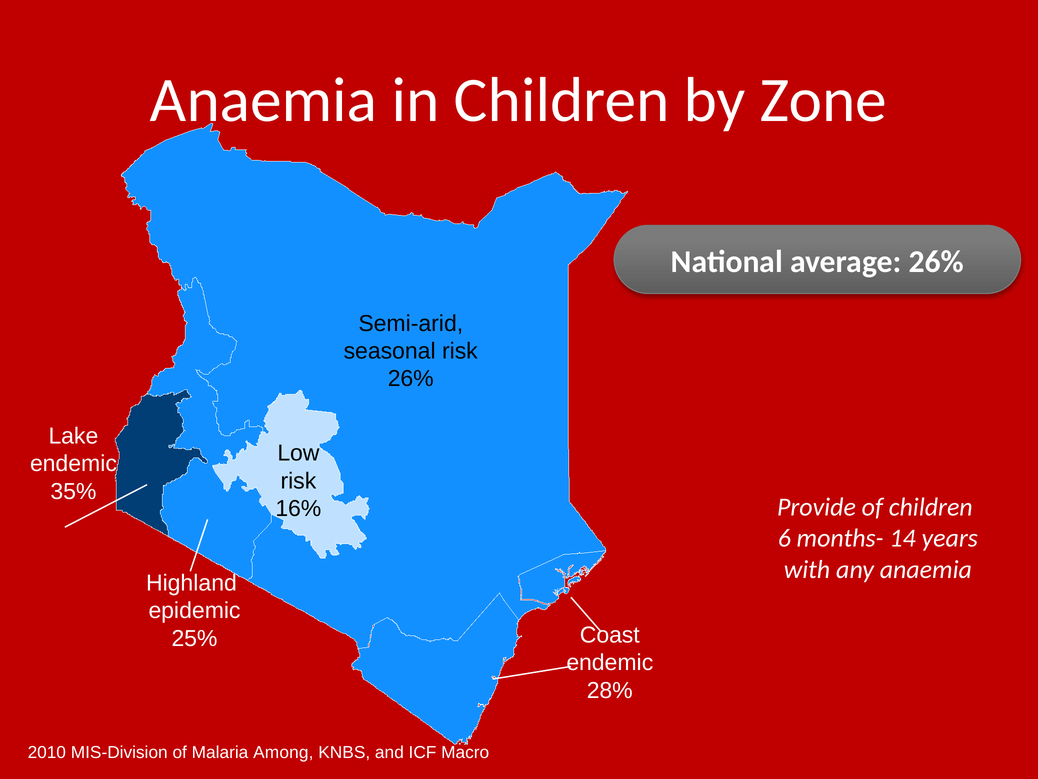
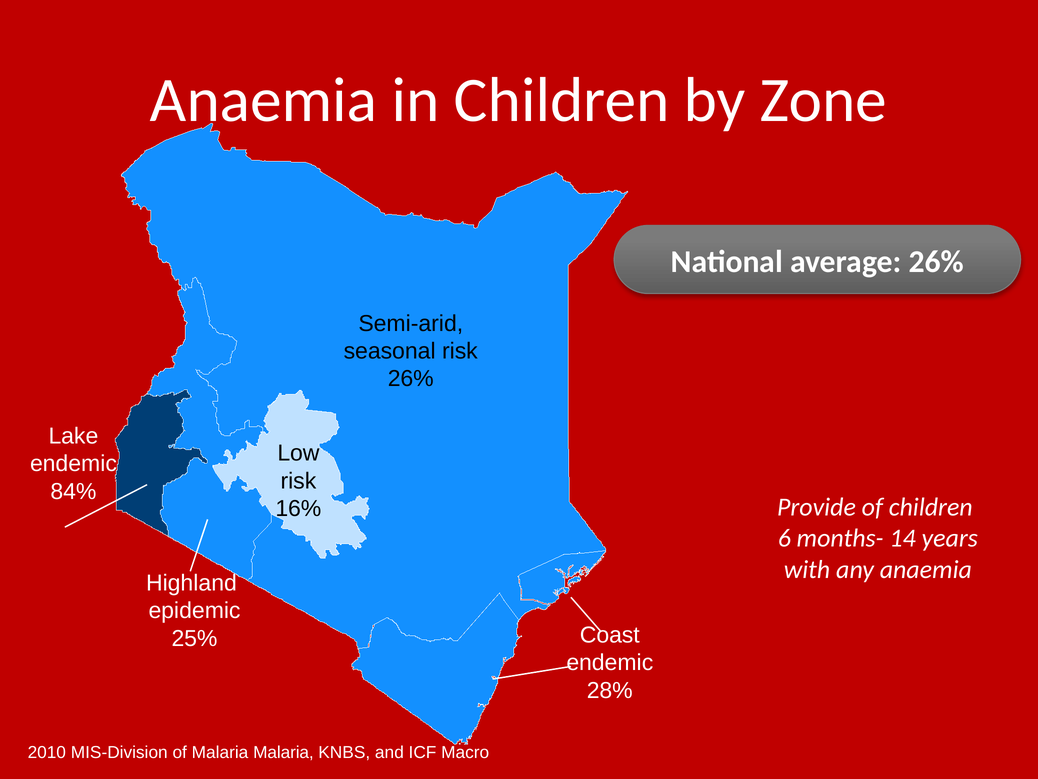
35%: 35% -> 84%
Malaria Among: Among -> Malaria
